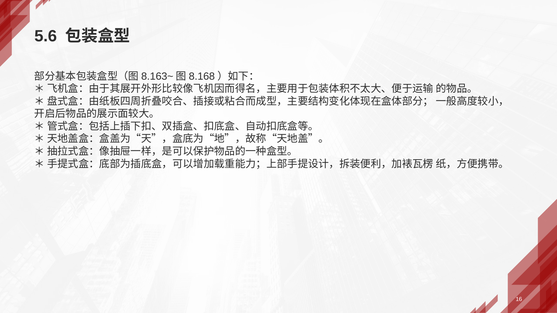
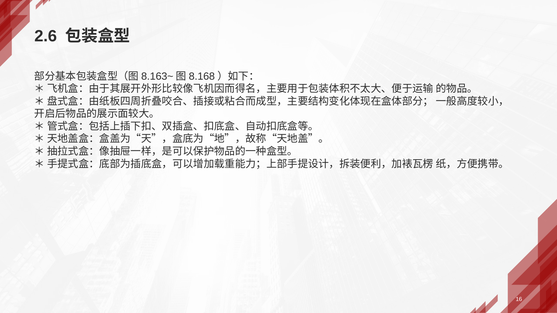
5.6: 5.6 -> 2.6
